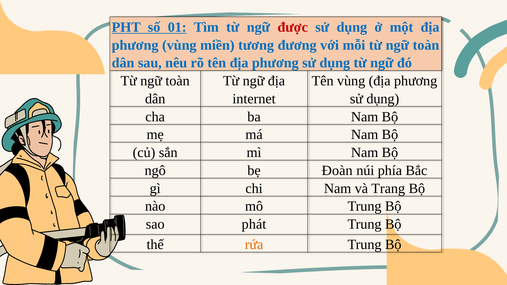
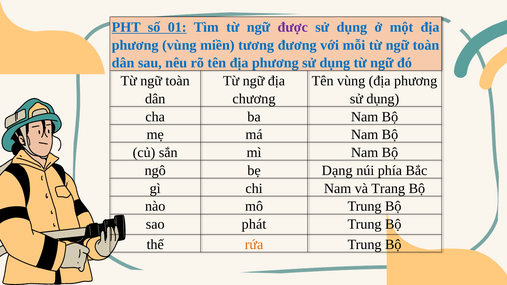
được colour: red -> purple
internet: internet -> chương
Đoàn: Đoàn -> Dạng
